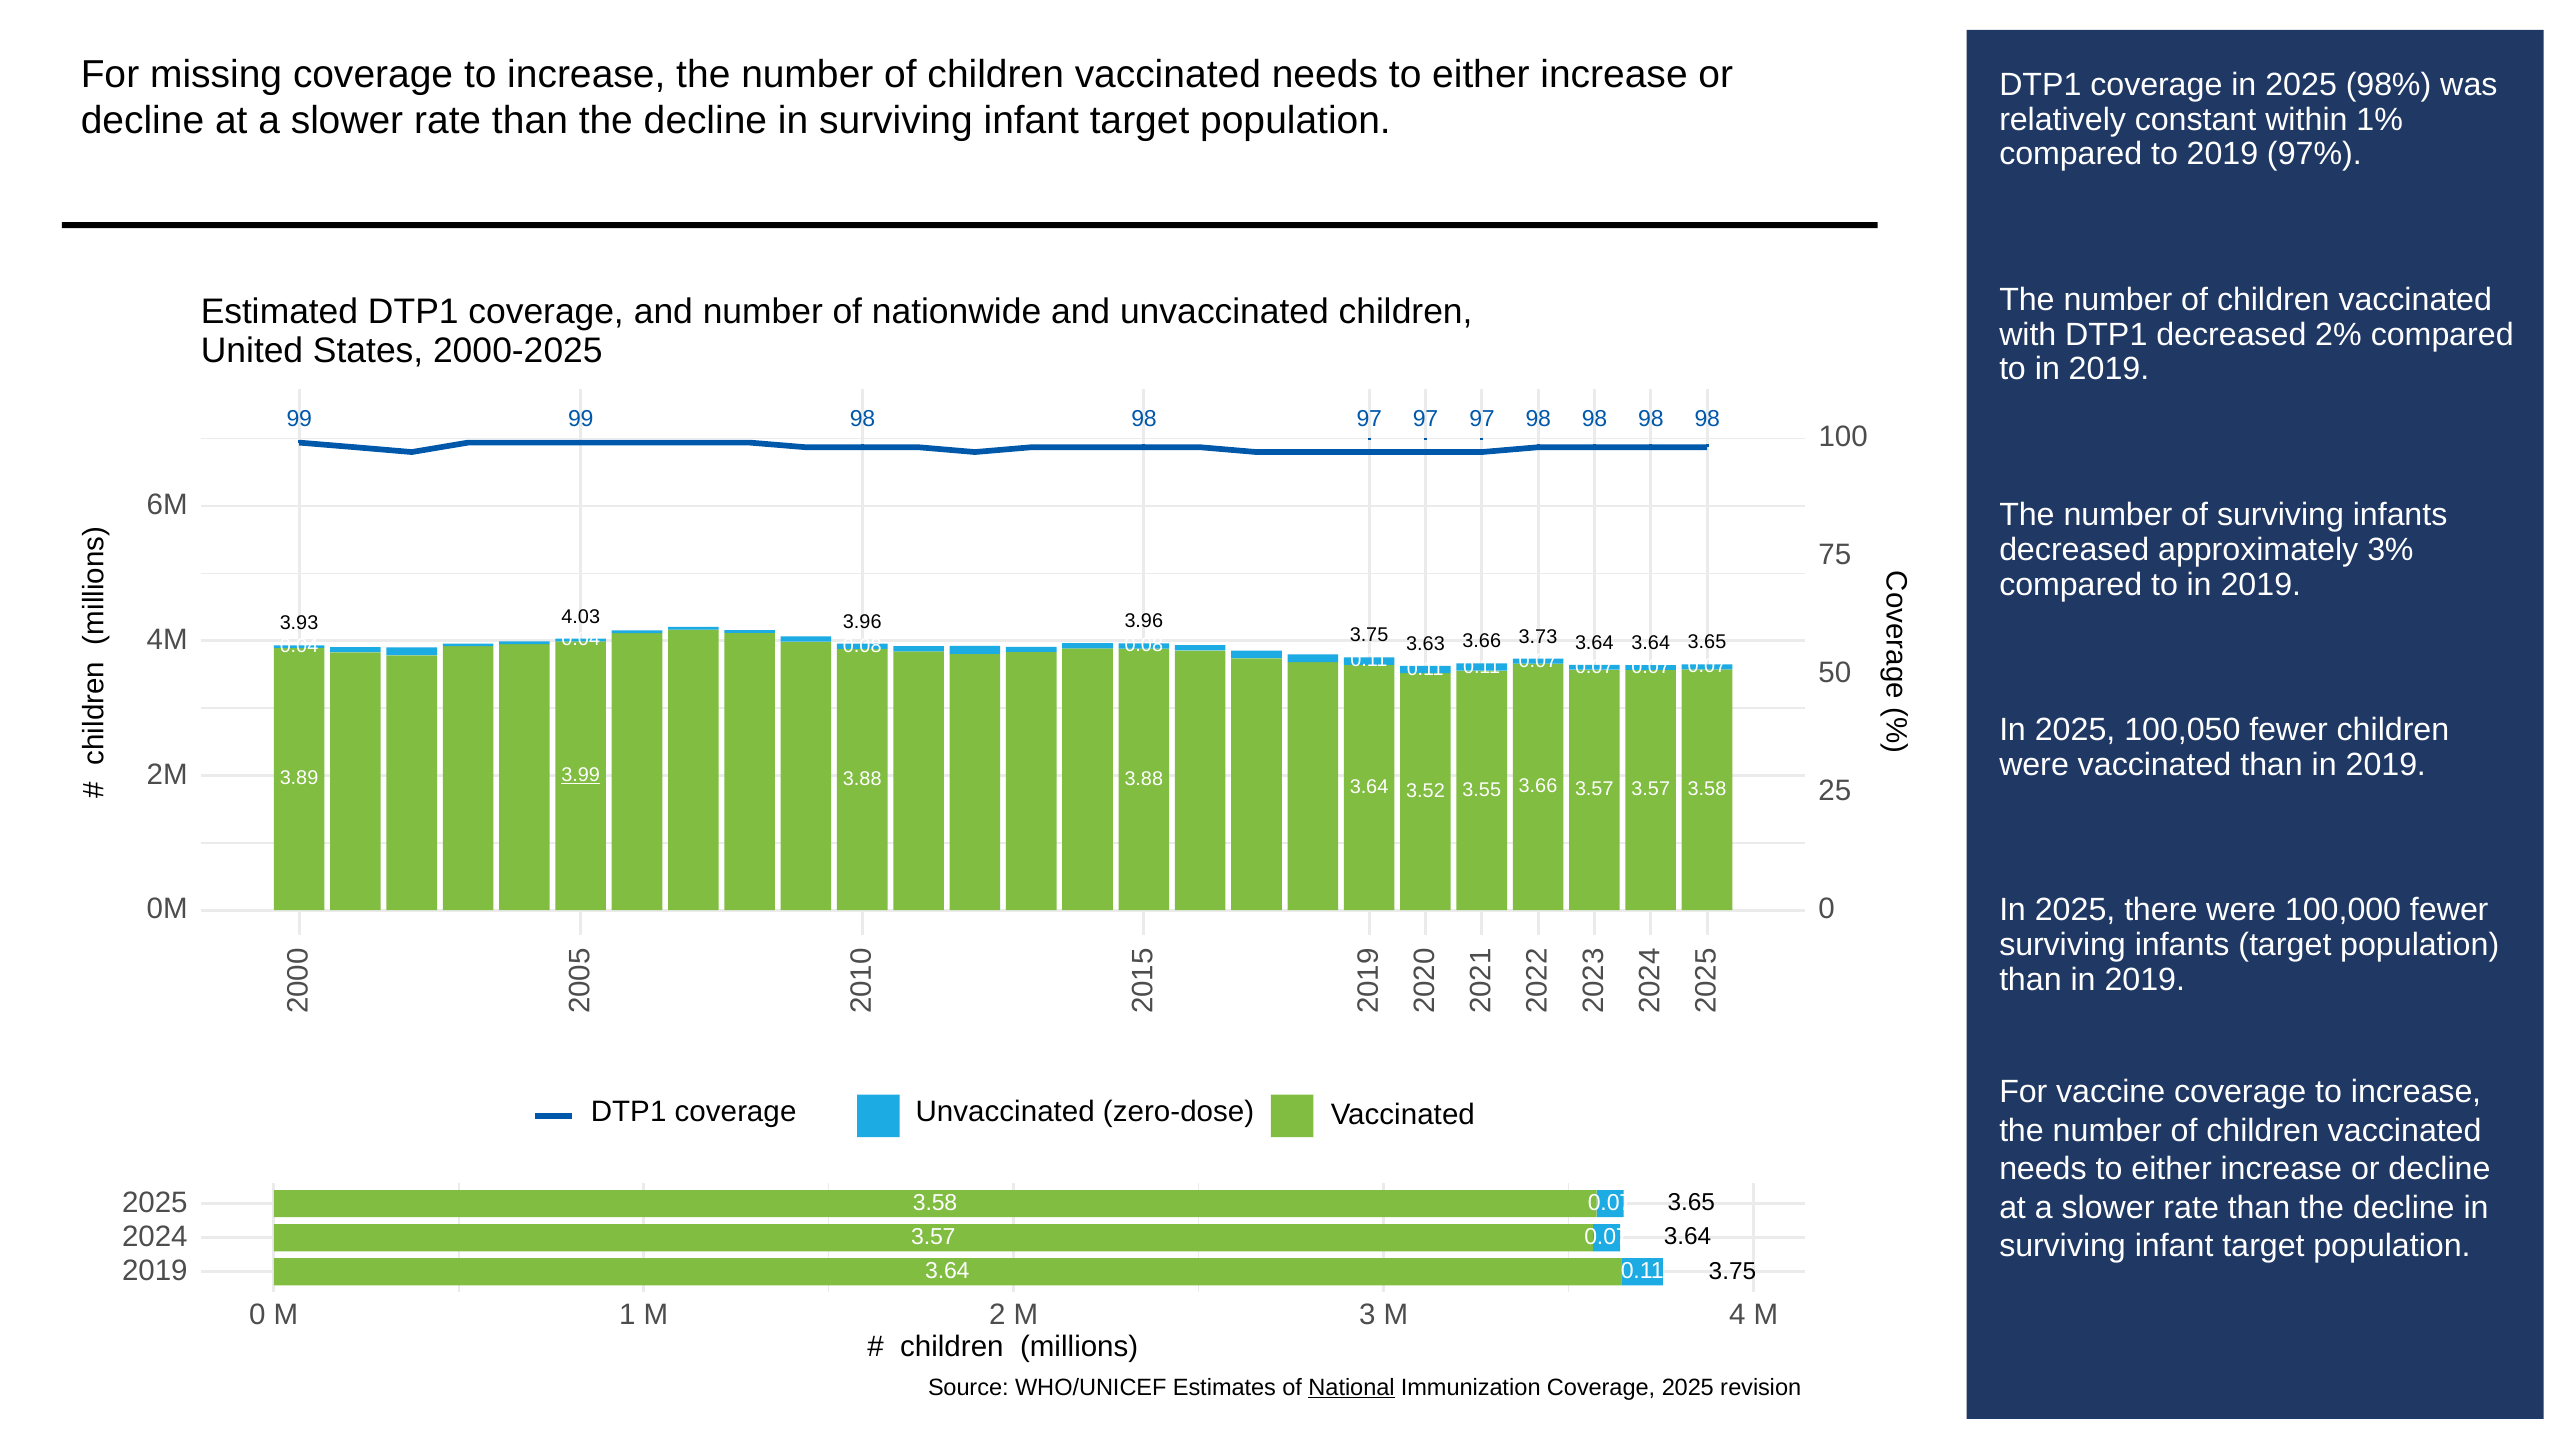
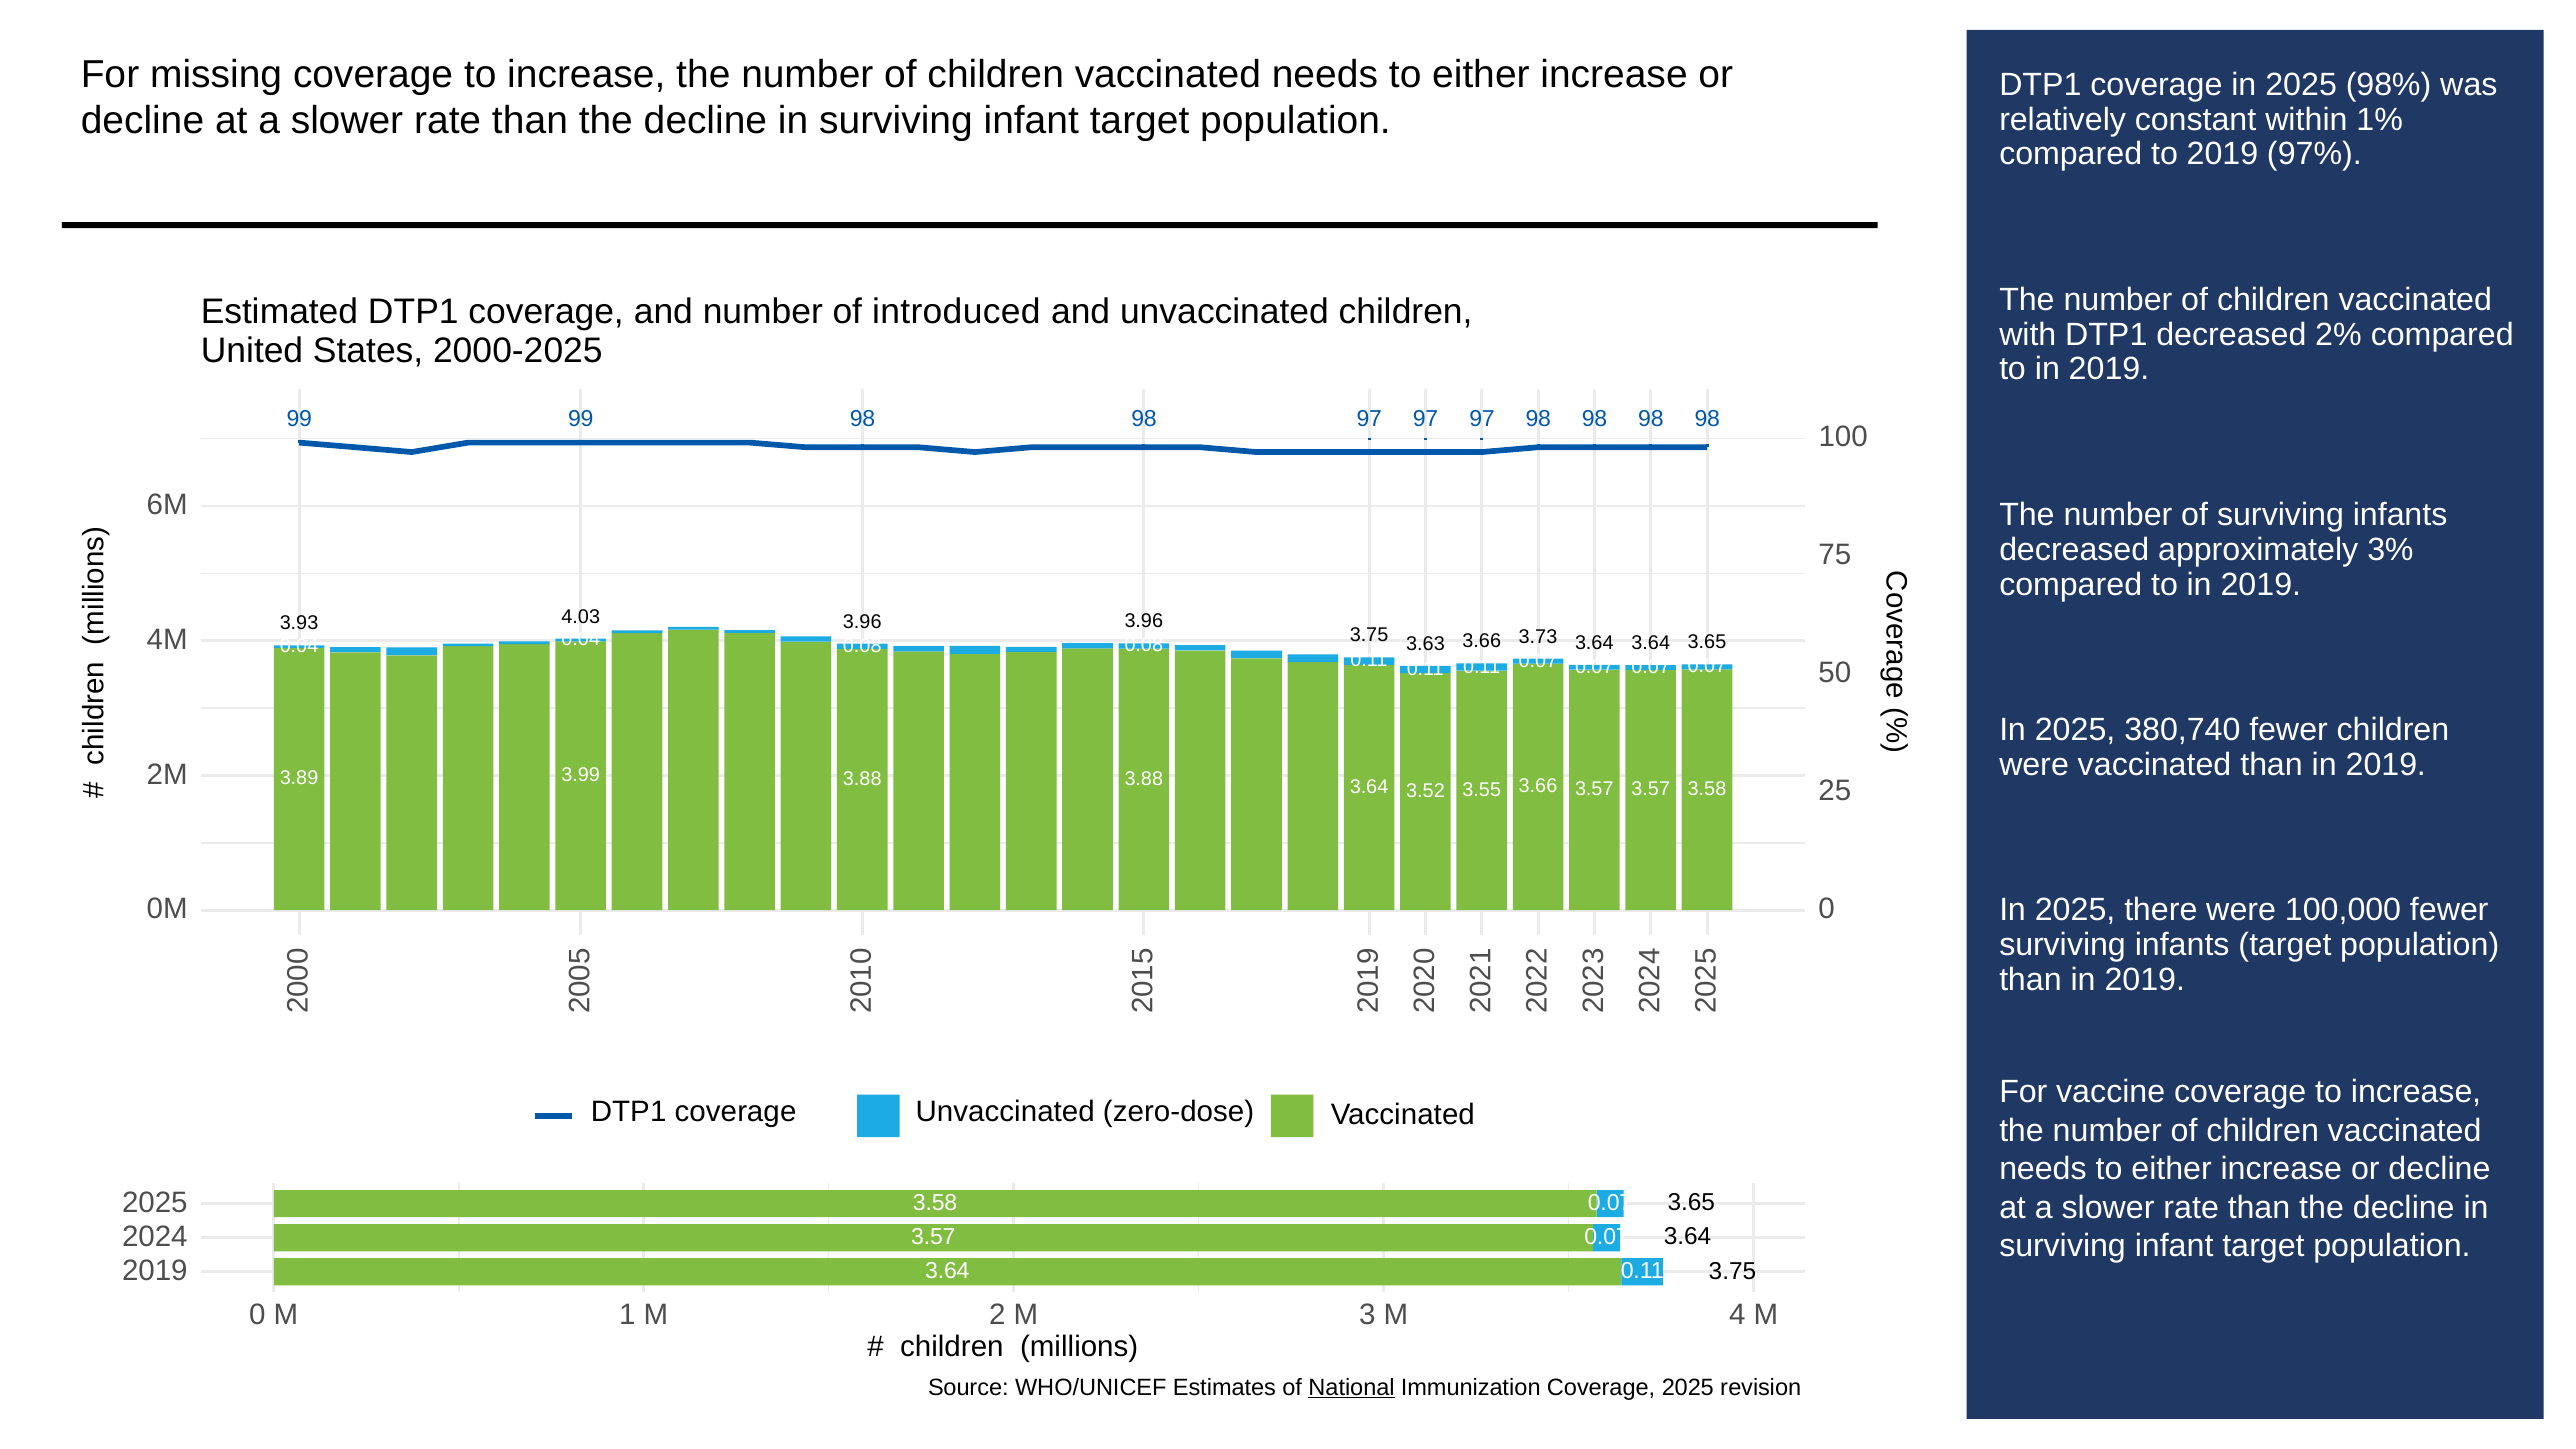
nationwide: nationwide -> introduced
100,050: 100,050 -> 380,740
3.99 underline: present -> none
